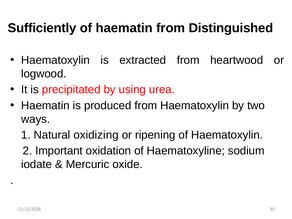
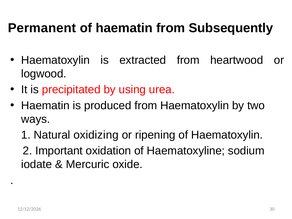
Sufficiently: Sufficiently -> Permanent
Distinguished: Distinguished -> Subsequently
